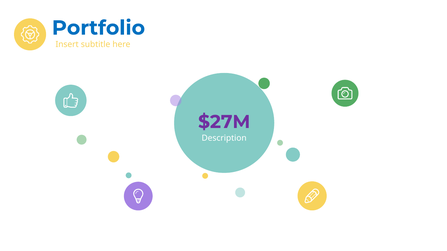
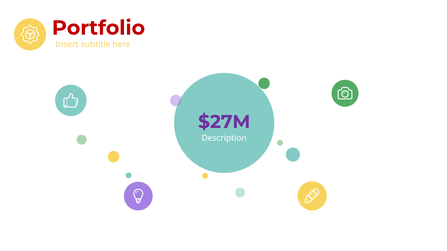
Portfolio colour: blue -> red
